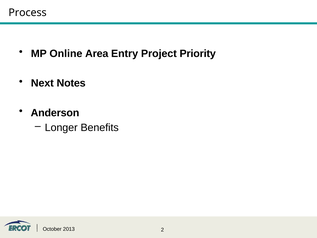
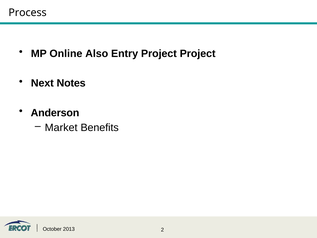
Area: Area -> Also
Project Priority: Priority -> Project
Longer: Longer -> Market
